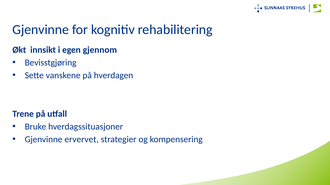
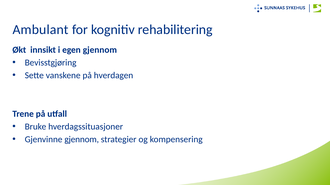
Gjenvinne at (41, 30): Gjenvinne -> Ambulant
Gjenvinne ervervet: ervervet -> gjennom
